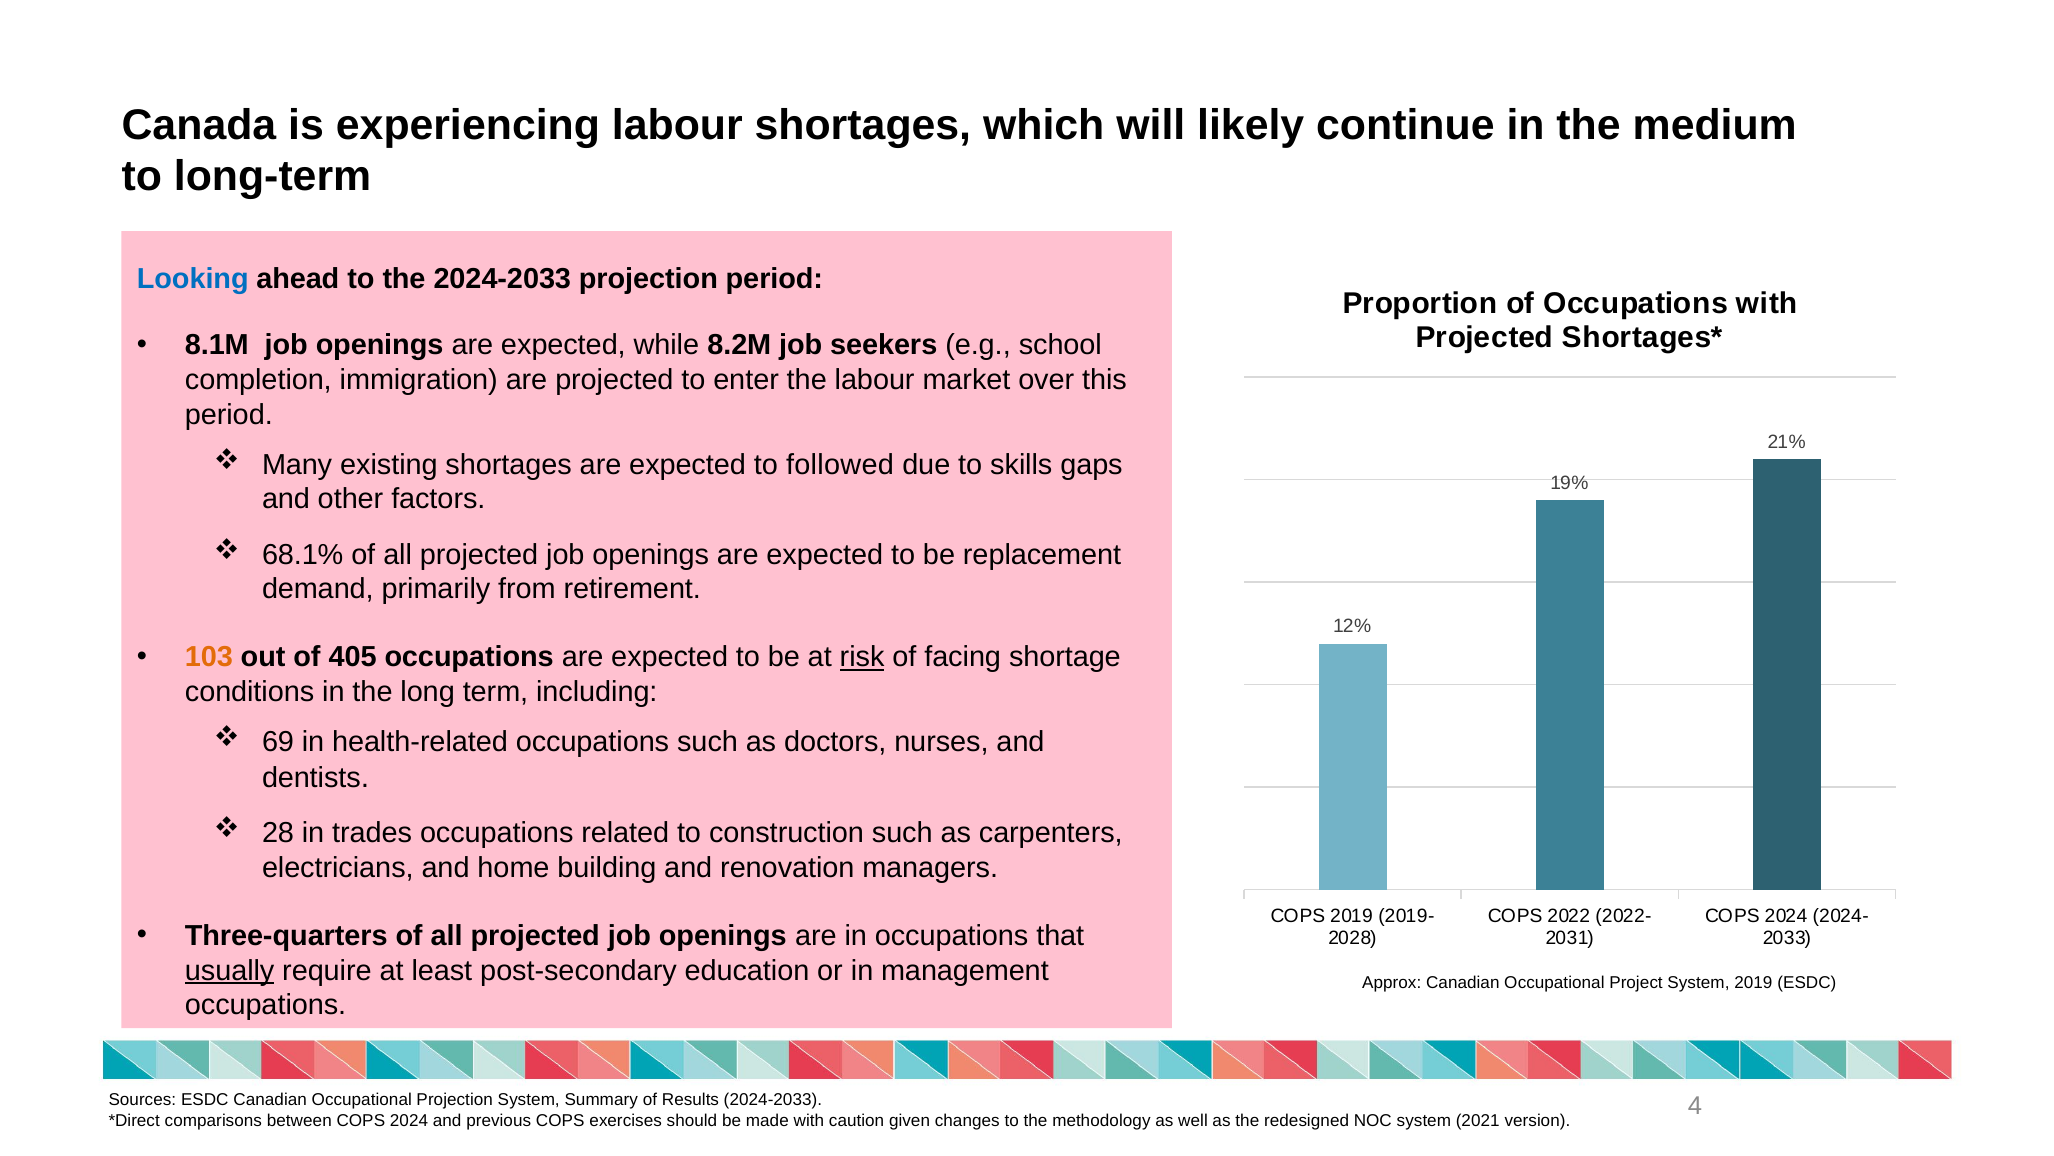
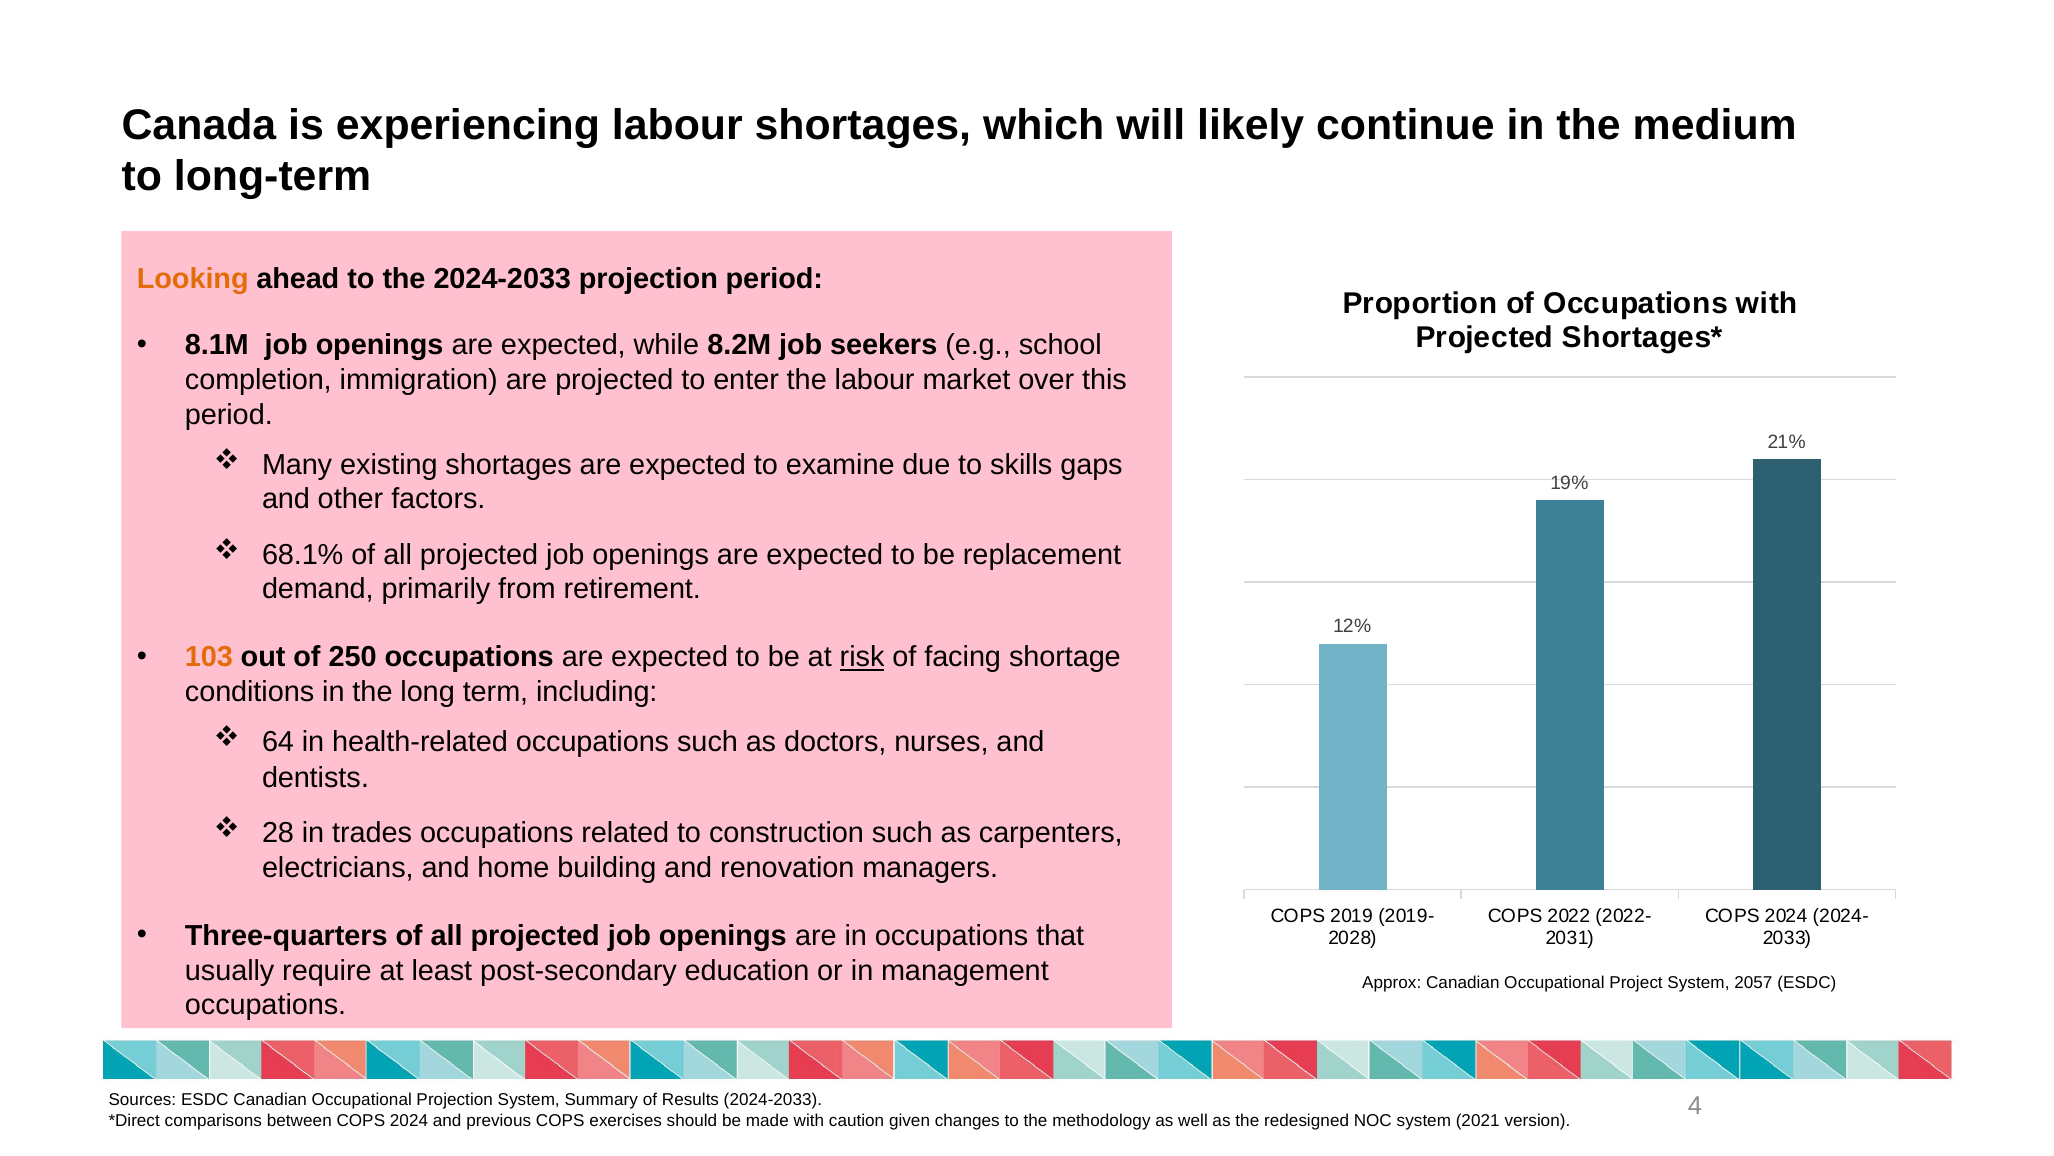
Looking colour: blue -> orange
followed: followed -> examine
405: 405 -> 250
69: 69 -> 64
usually underline: present -> none
System 2019: 2019 -> 2057
